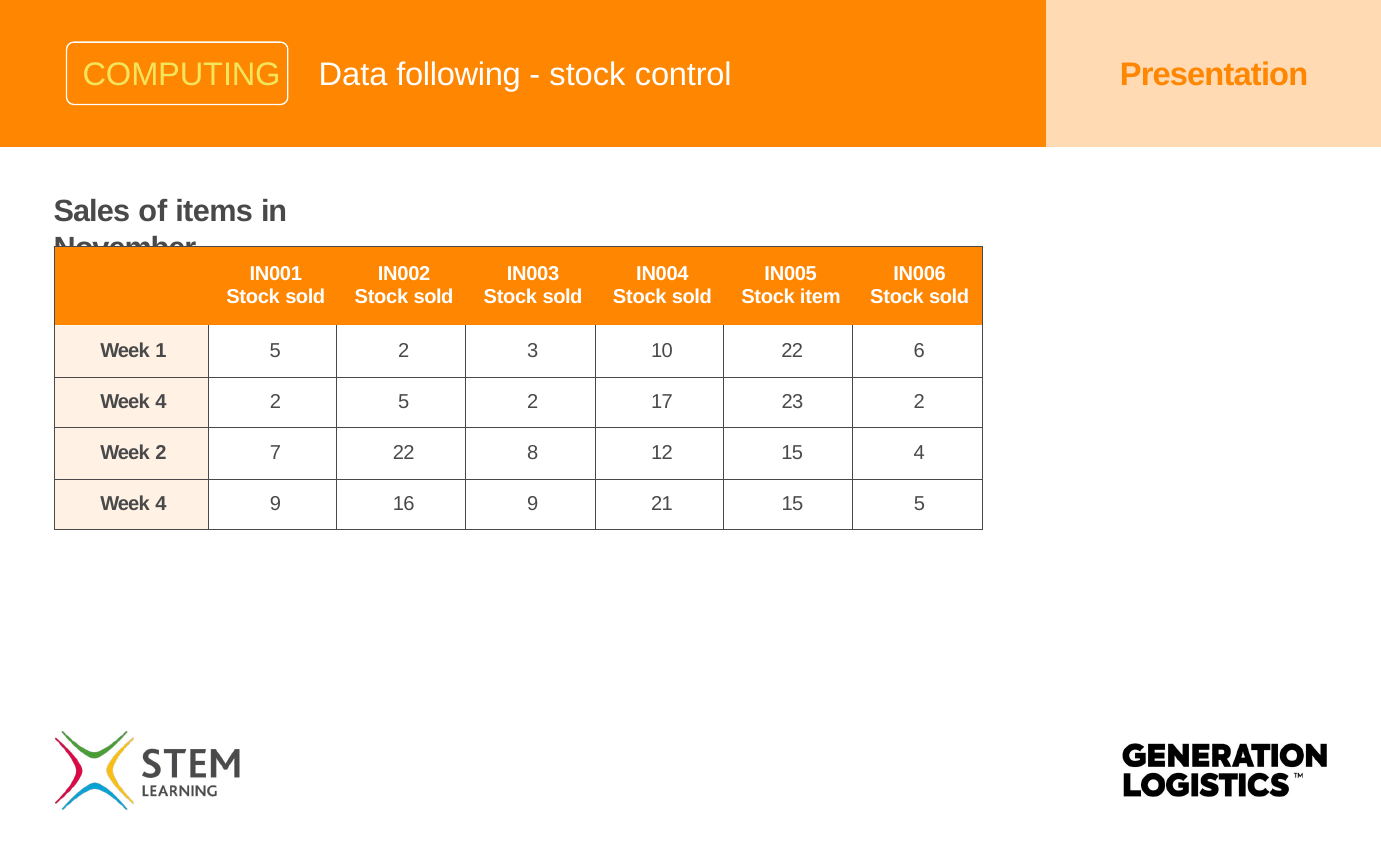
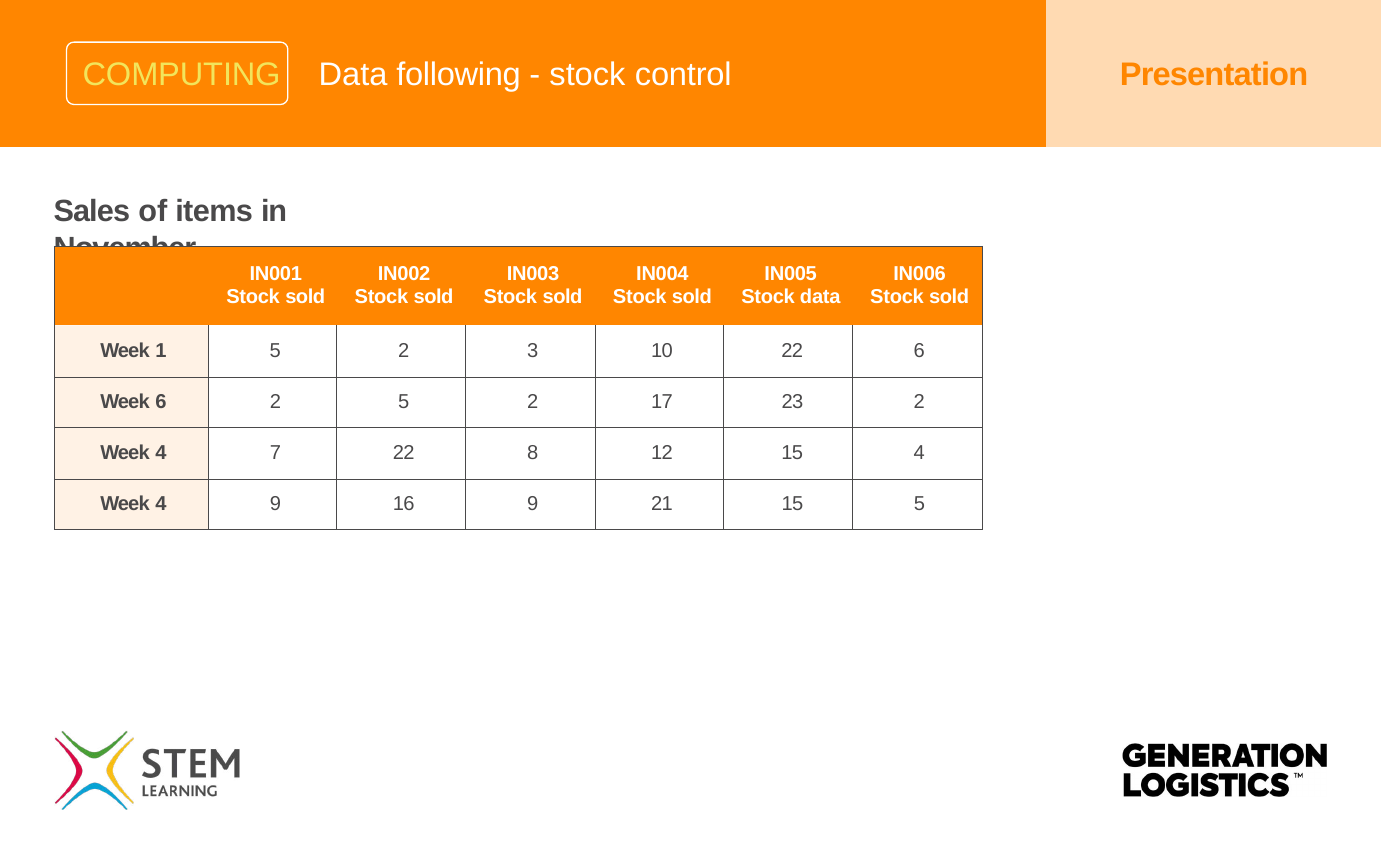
Stock item: item -> data
4 at (161, 402): 4 -> 6
2 at (161, 453): 2 -> 4
